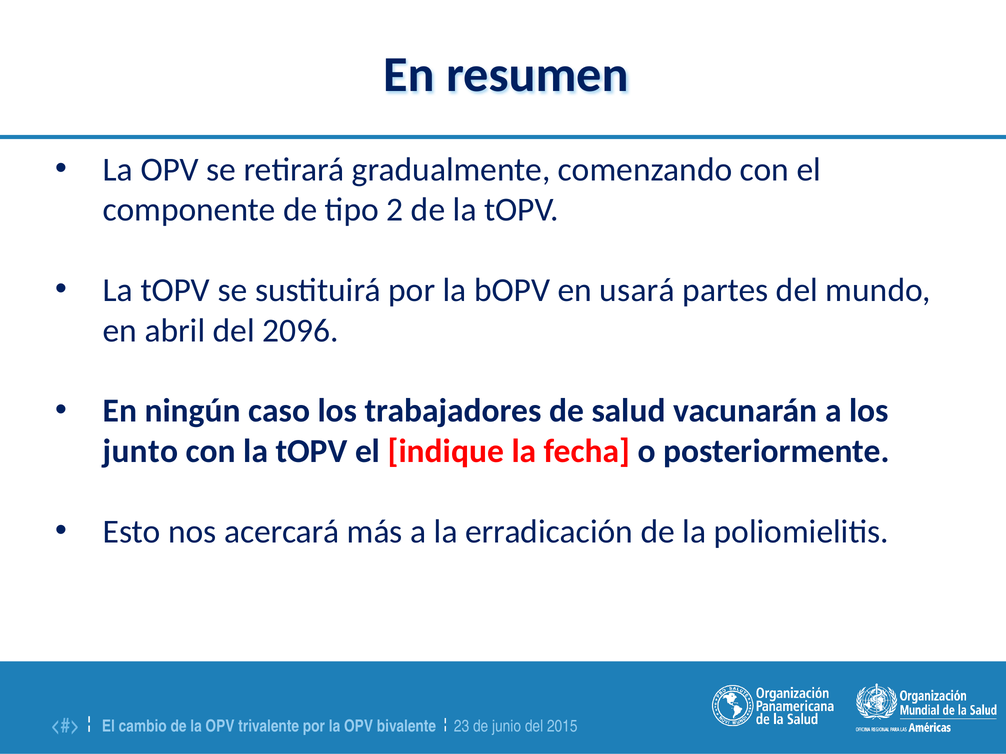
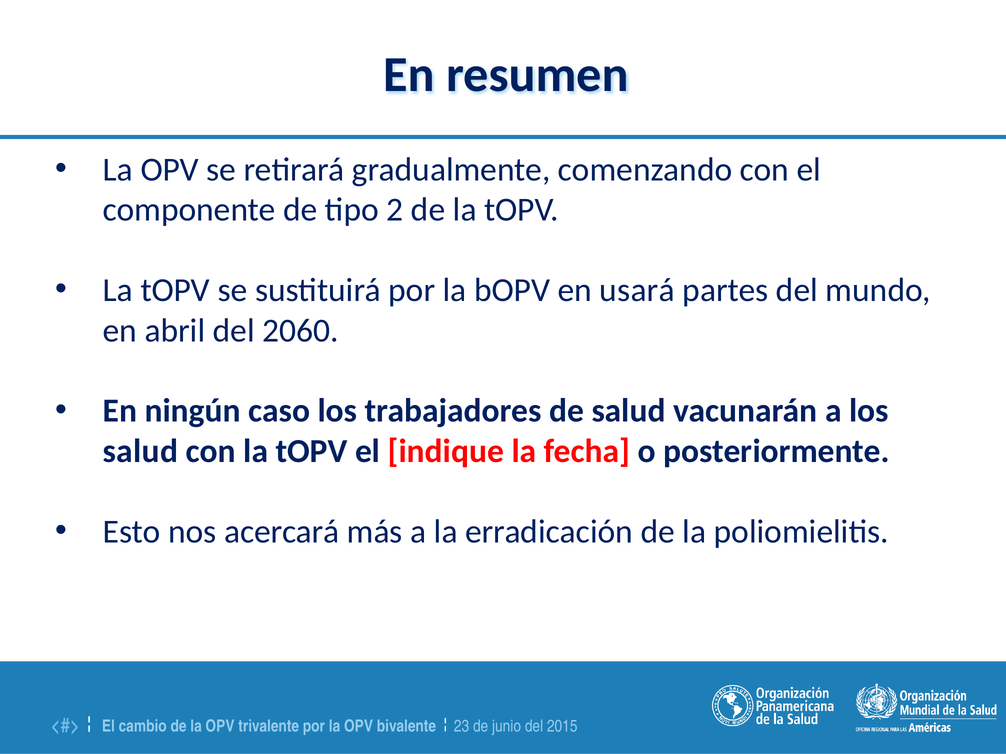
2096: 2096 -> 2060
junto at (140, 451): junto -> salud
